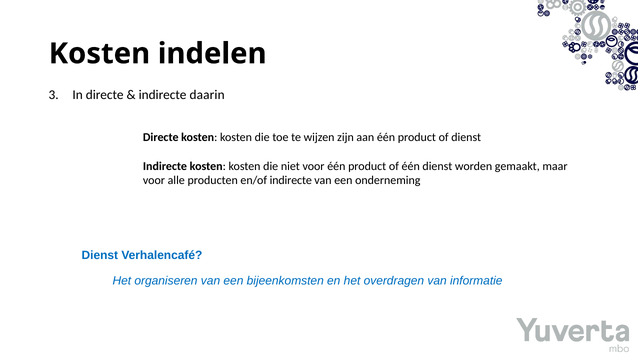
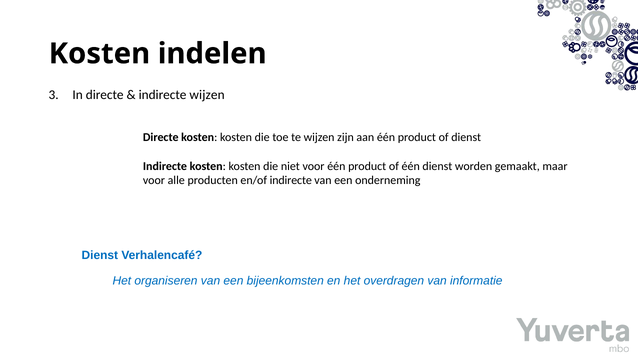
indirecte daarin: daarin -> wijzen
